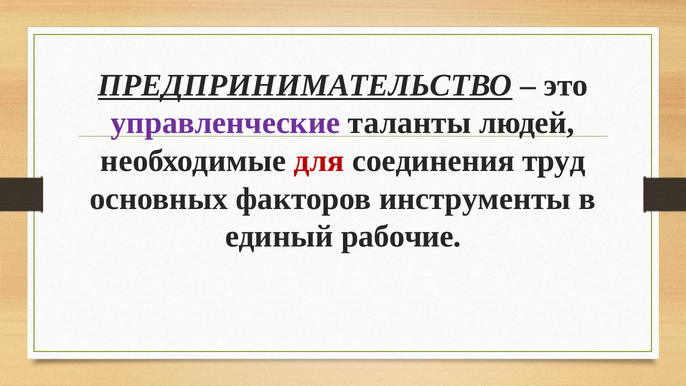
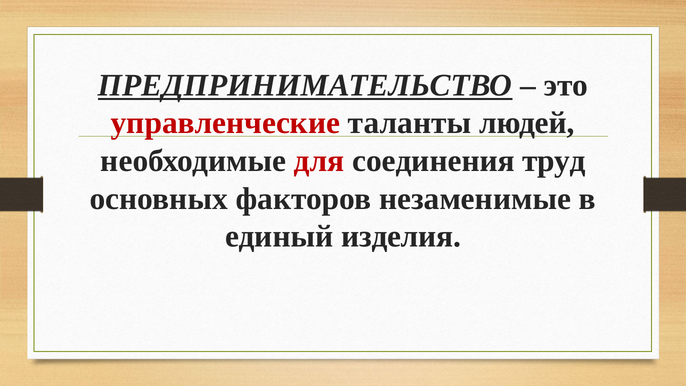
управленческие colour: purple -> red
инструменты: инструменты -> незаменимые
рабочие: рабочие -> изделия
